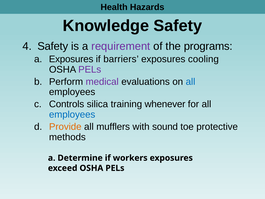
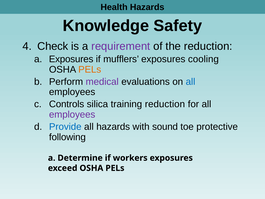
Safety at (53, 46): Safety -> Check
the programs: programs -> reduction
barriers: barriers -> mufflers
PELs at (90, 69) colour: purple -> orange
training whenever: whenever -> reduction
employees at (72, 114) colour: blue -> purple
Provide colour: orange -> blue
all mufflers: mufflers -> hazards
methods: methods -> following
